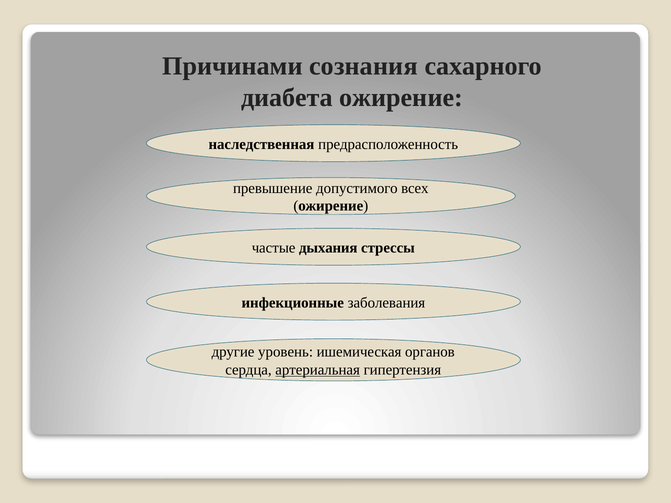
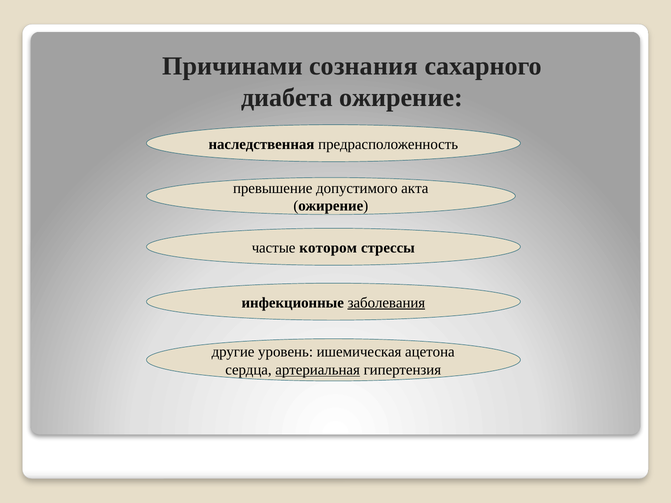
всех: всех -> акта
дыхания: дыхания -> котором
заболевания underline: none -> present
органов: органов -> ацетона
